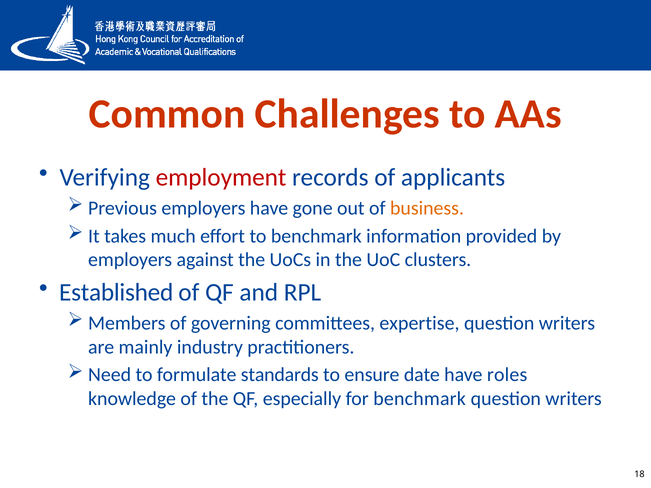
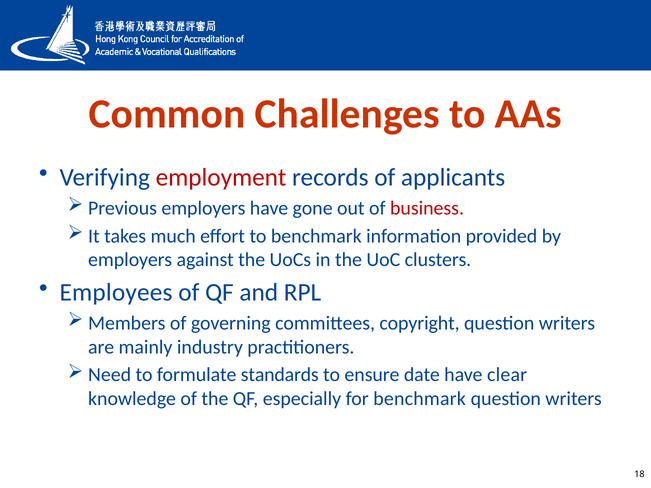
business colour: orange -> red
Established: Established -> Employees
expertise: expertise -> copyright
roles: roles -> clear
